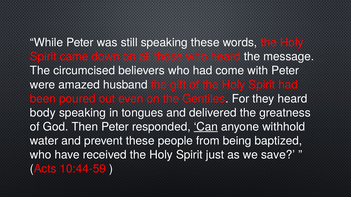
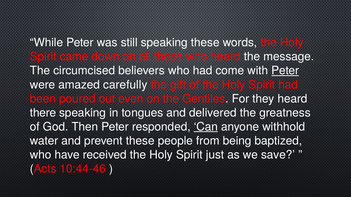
Peter at (285, 71) underline: none -> present
husband: husband -> carefully
body: body -> there
10:44-59: 10:44-59 -> 10:44-46
